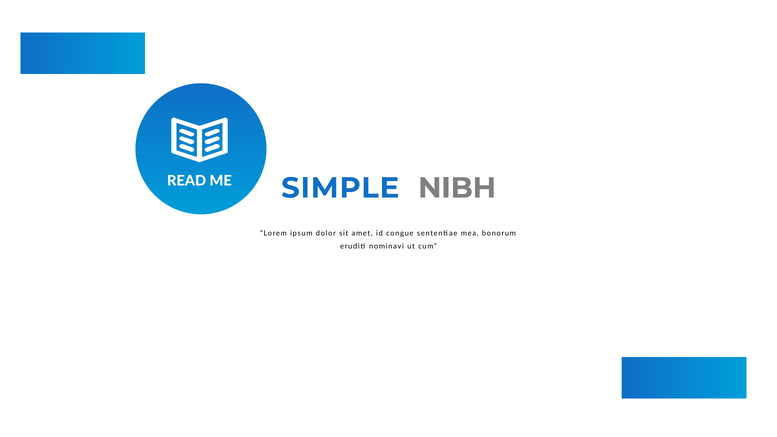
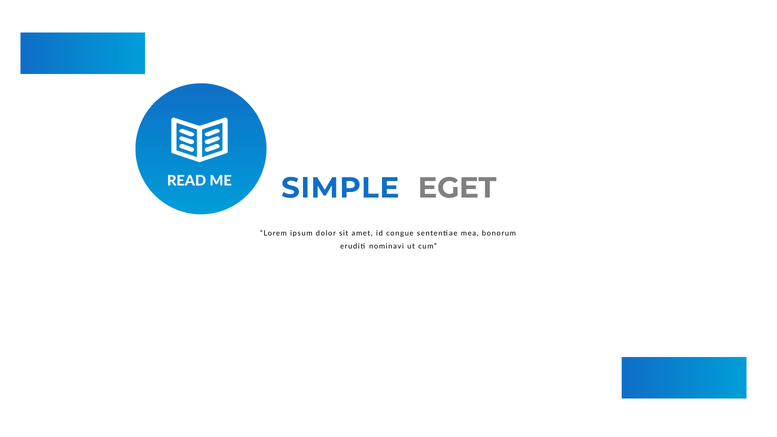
NIBH: NIBH -> EGET
